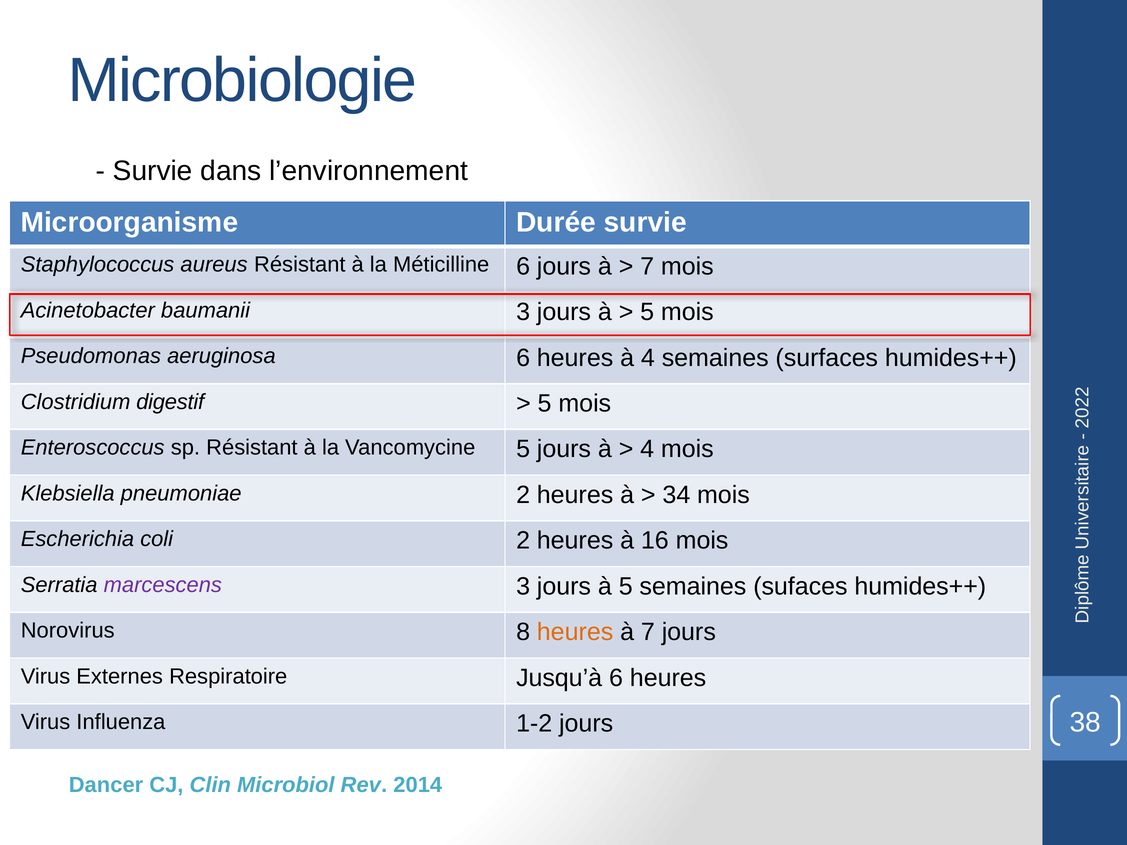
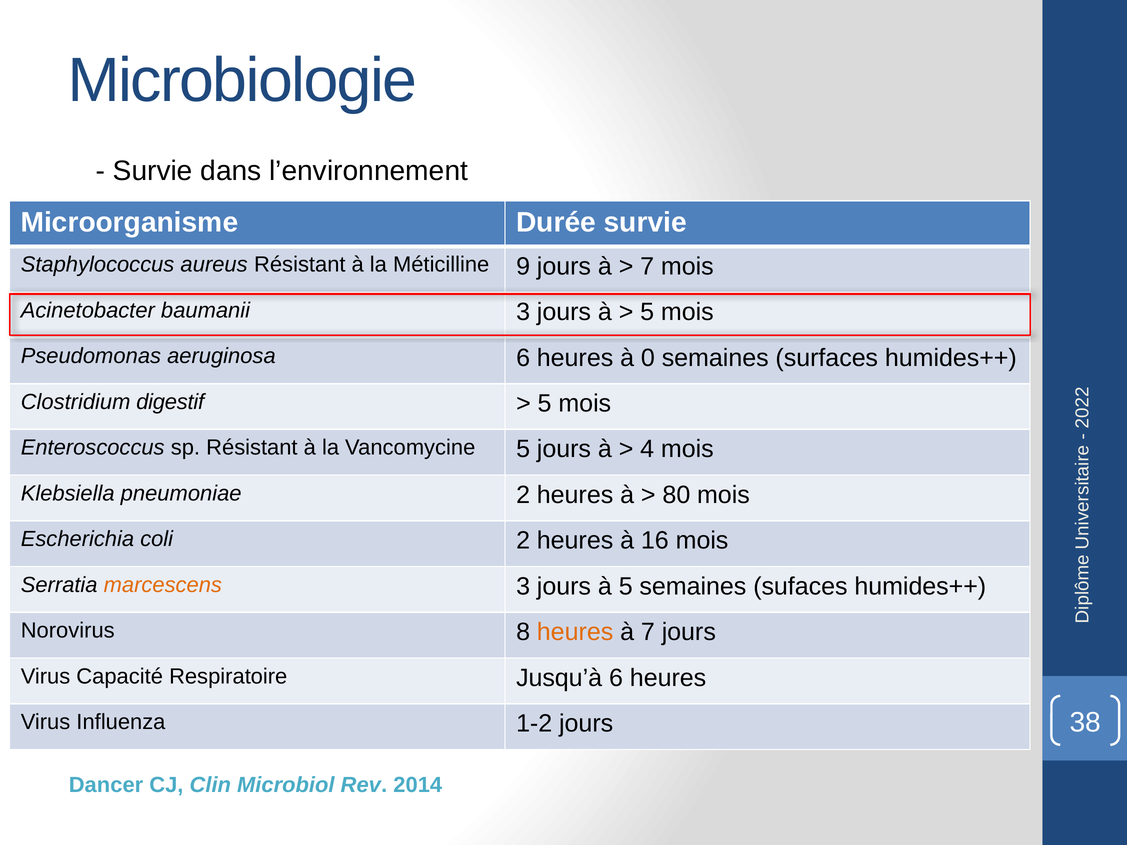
Méticilline 6: 6 -> 9
à 4: 4 -> 0
34: 34 -> 80
marcescens colour: purple -> orange
Externes: Externes -> Capacité
